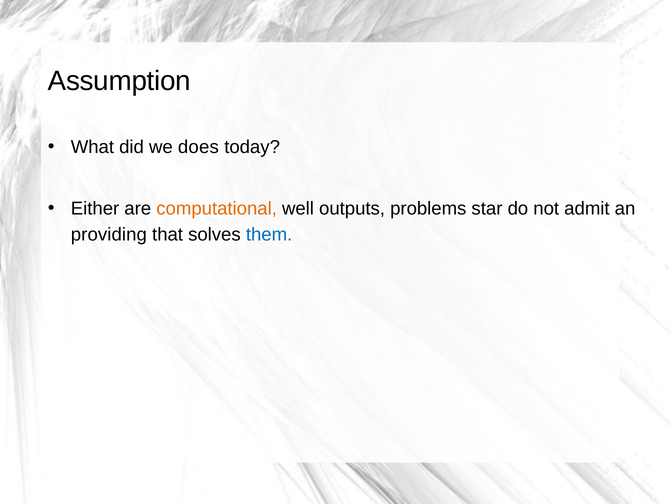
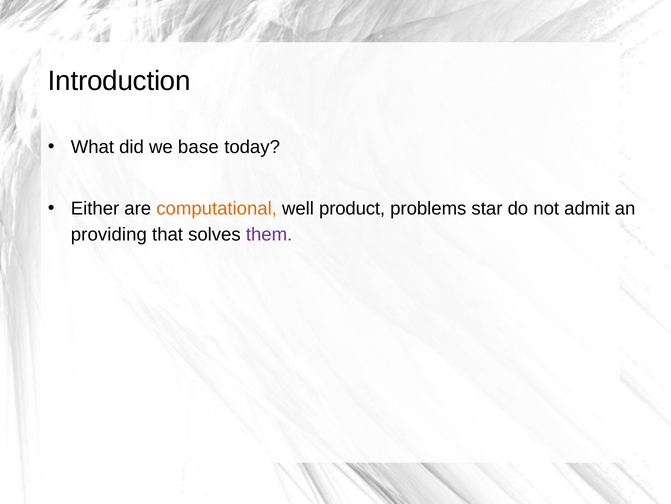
Assumption: Assumption -> Introduction
does: does -> base
outputs: outputs -> product
them colour: blue -> purple
